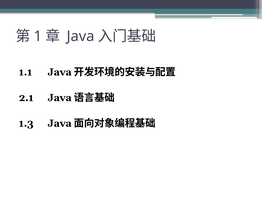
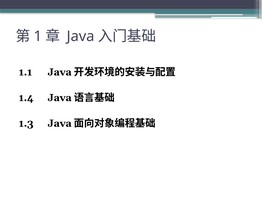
2.1: 2.1 -> 1.4
